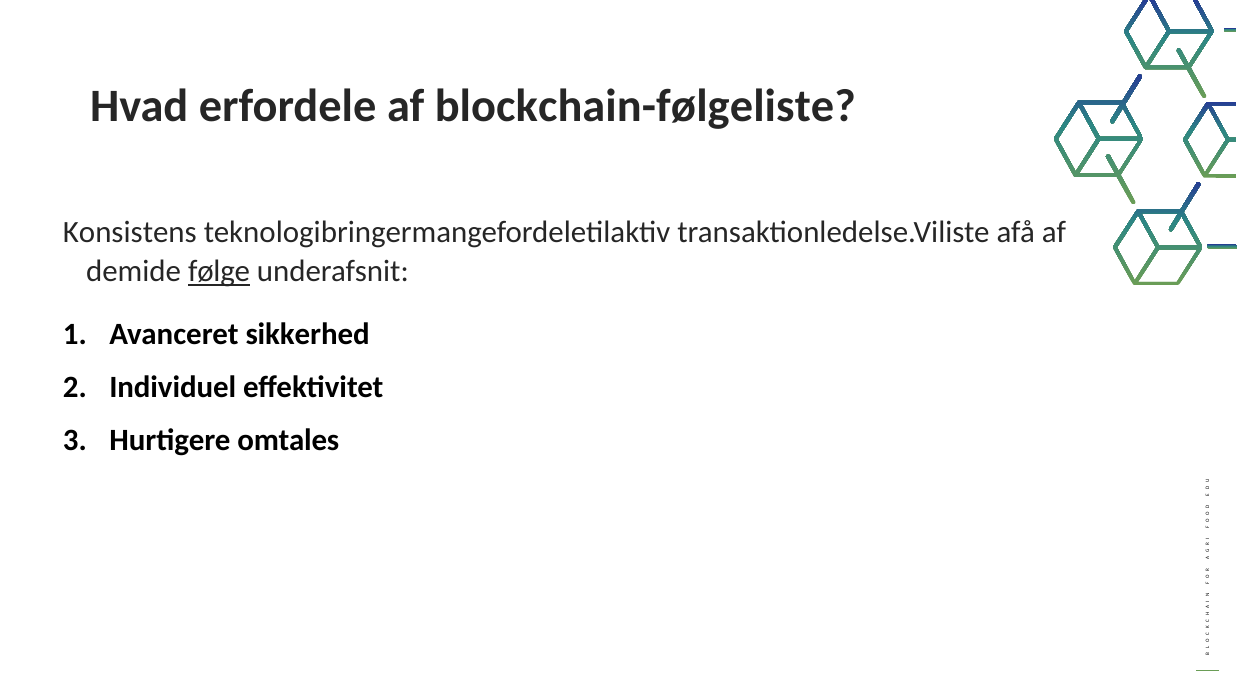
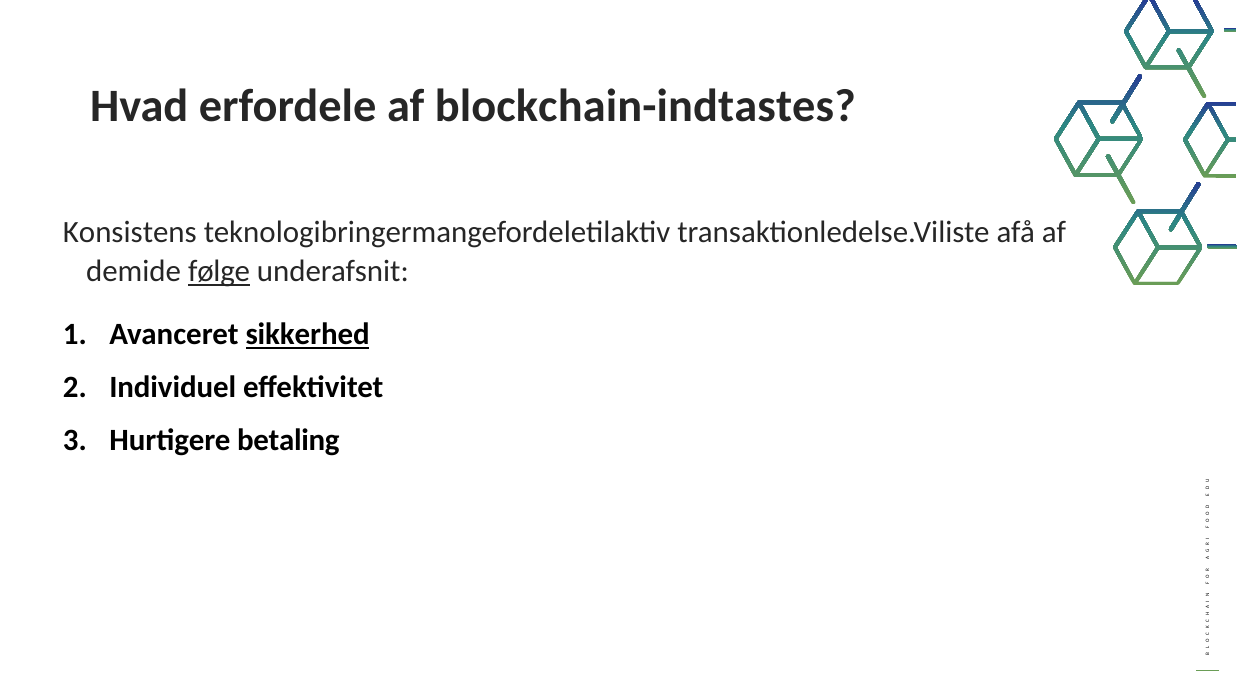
blockchain-følgeliste: blockchain-følgeliste -> blockchain-indtastes
sikkerhed underline: none -> present
omtales: omtales -> betaling
